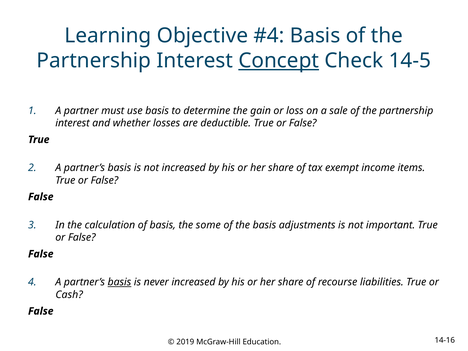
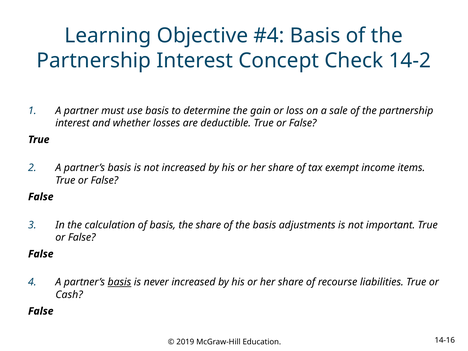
Concept underline: present -> none
14-5: 14-5 -> 14-2
the some: some -> share
